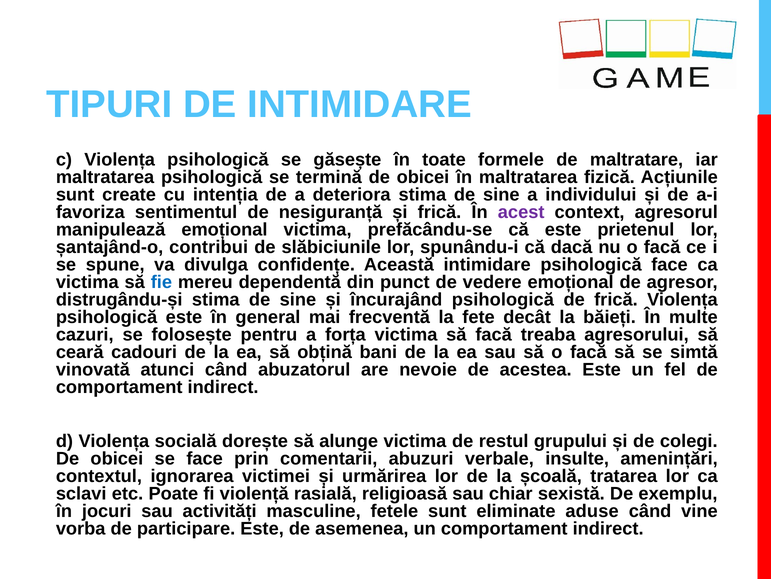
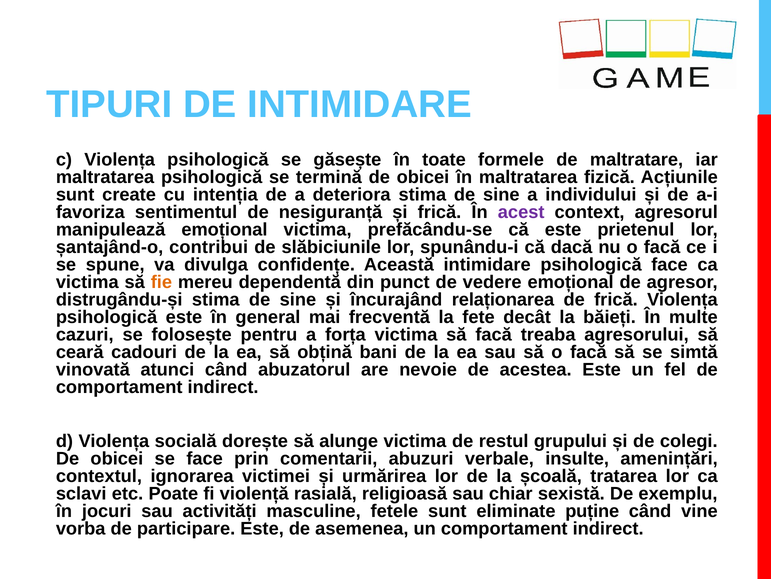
fie colour: blue -> orange
încurajând psihologică: psihologică -> relaționarea
aduse: aduse -> puține
